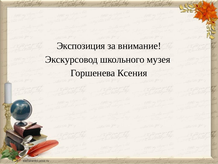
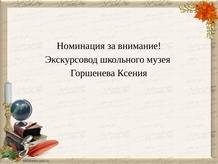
Экспозиция: Экспозиция -> Номинация
